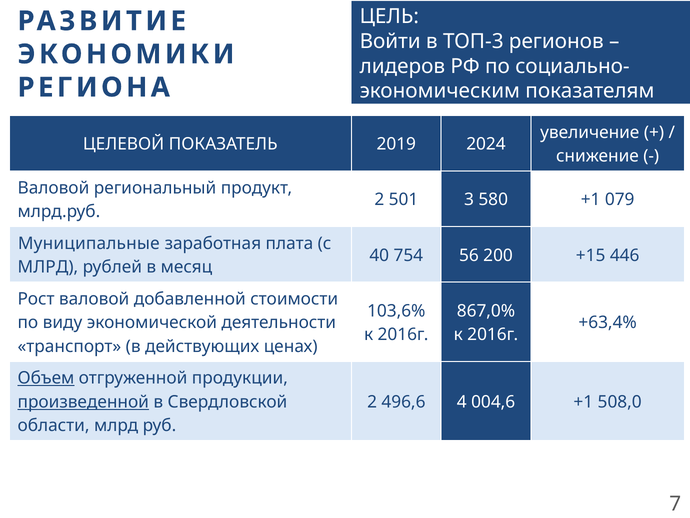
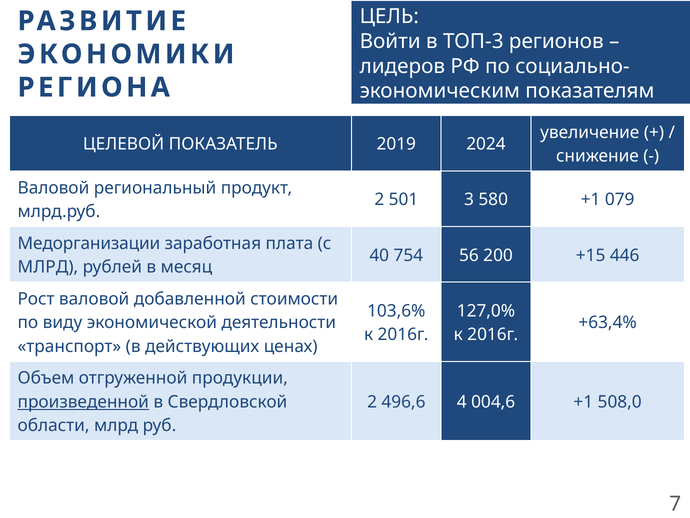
Муниципальные: Муниципальные -> Медорганизации
867,0%: 867,0% -> 127,0%
Объем underline: present -> none
